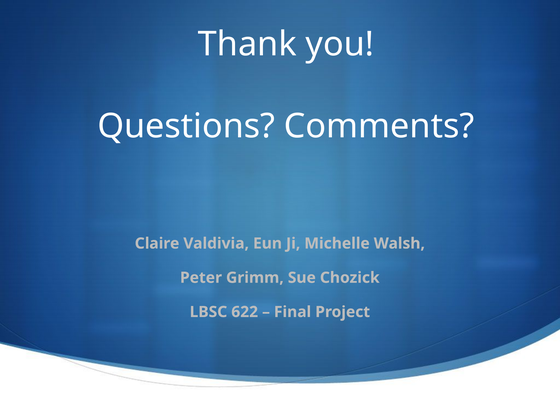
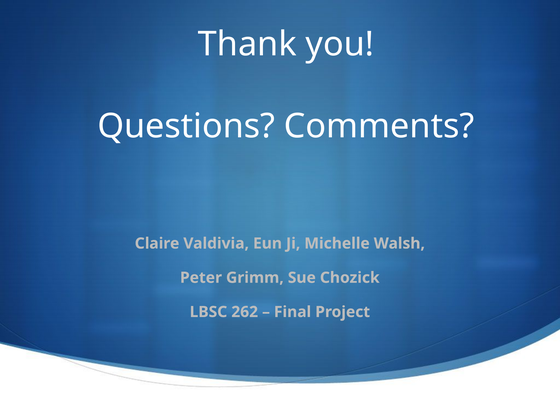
622: 622 -> 262
